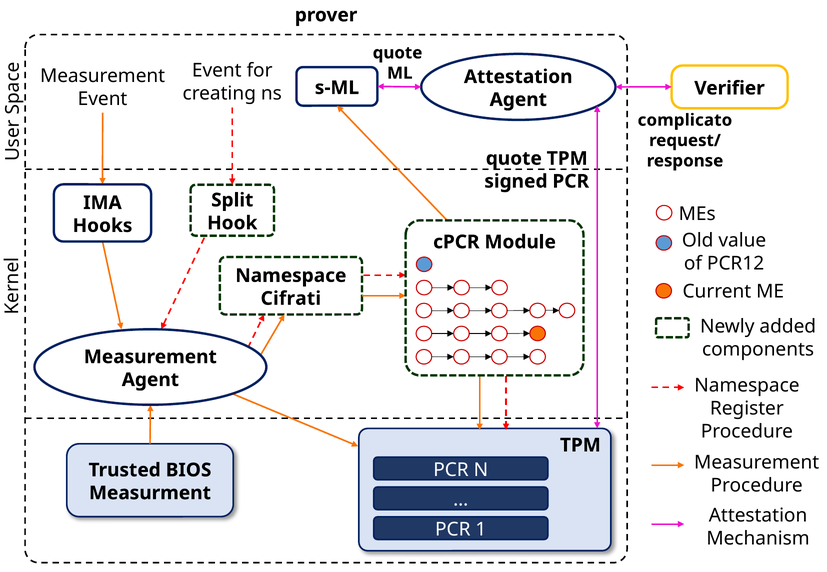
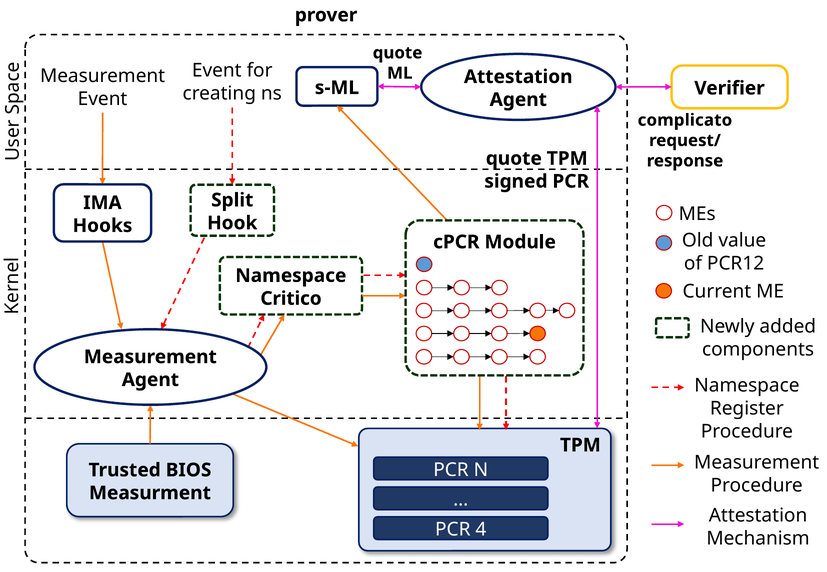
Cifrati: Cifrati -> Critico
1: 1 -> 4
